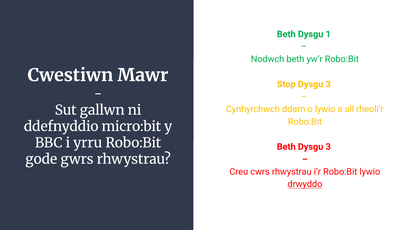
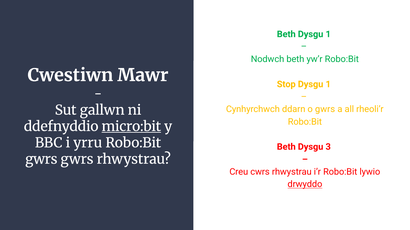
Stop Dysgu 3: 3 -> 1
o lywio: lywio -> gwrs
micro:bit underline: none -> present
gode at (41, 160): gode -> gwrs
